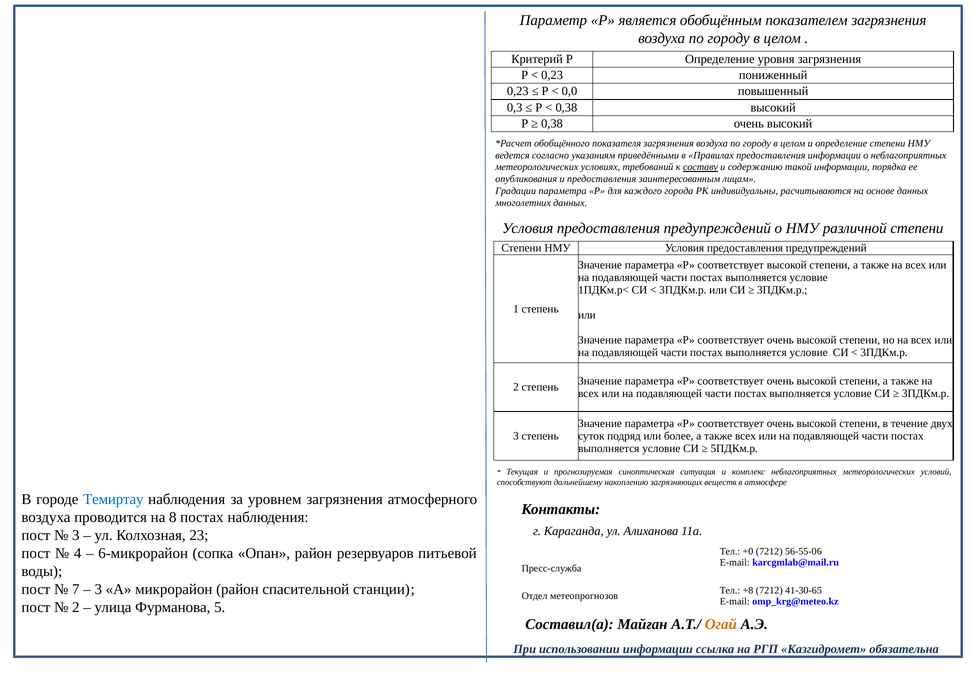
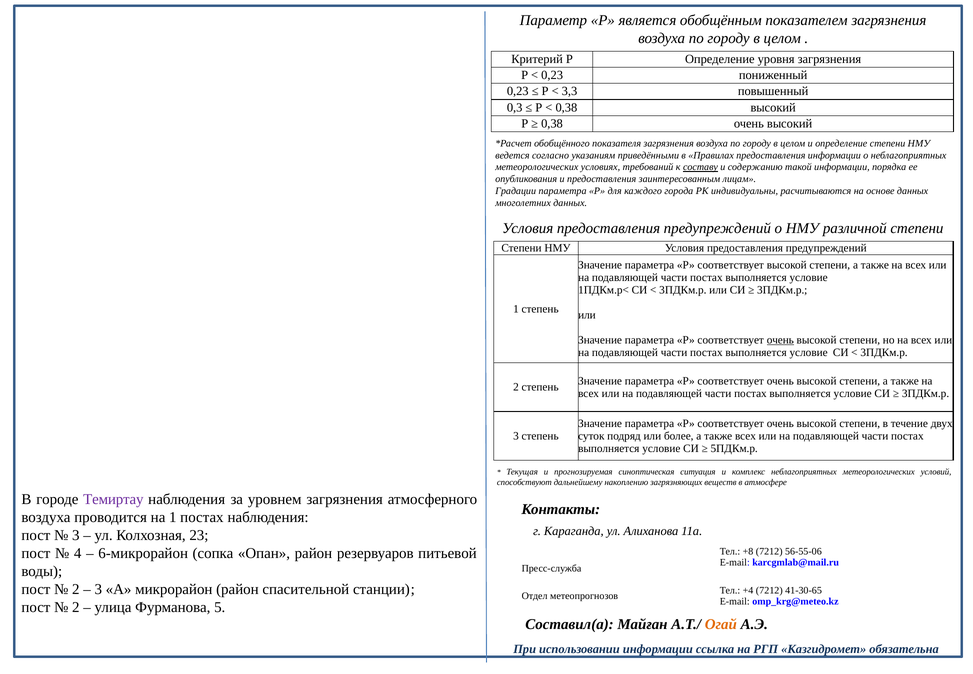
0,0: 0,0 -> 3,3
очень at (780, 340) underline: none -> present
Темиртау colour: blue -> purple
на 8: 8 -> 1
+0: +0 -> +8
7 at (76, 589): 7 -> 2
+8: +8 -> +4
